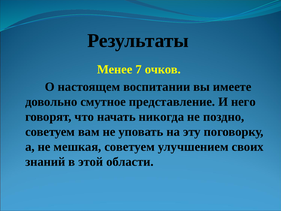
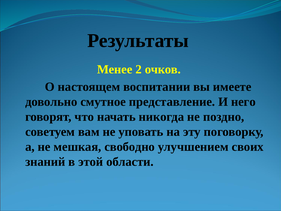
7: 7 -> 2
мешкая советуем: советуем -> свободно
